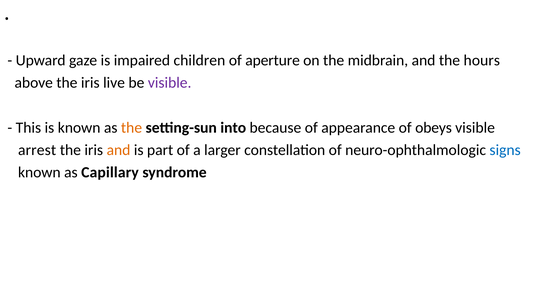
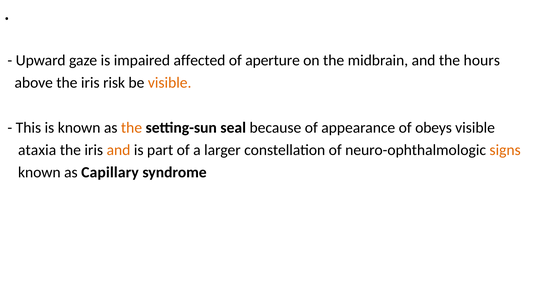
children: children -> affected
live: live -> risk
visible at (170, 83) colour: purple -> orange
into: into -> seal
arrest: arrest -> ataxia
signs colour: blue -> orange
